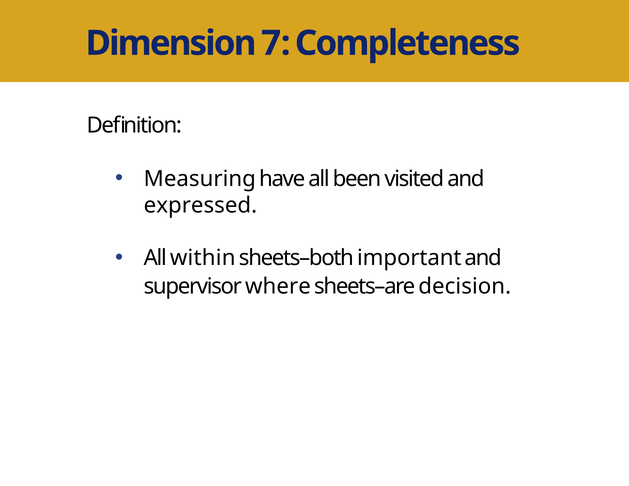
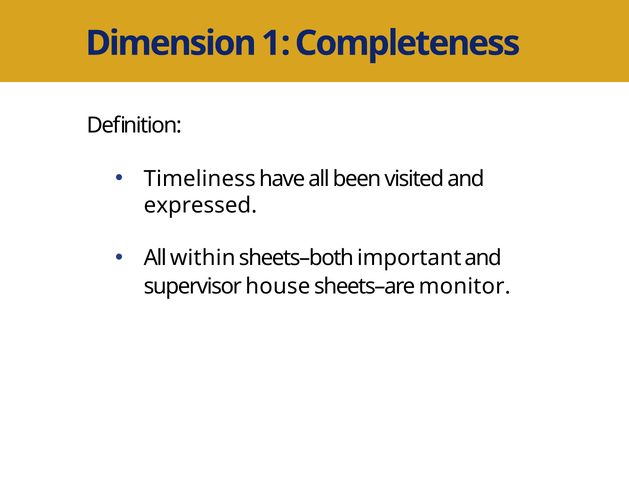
7: 7 -> 1
Measuring: Measuring -> Timeliness
where: where -> house
decision: decision -> monitor
